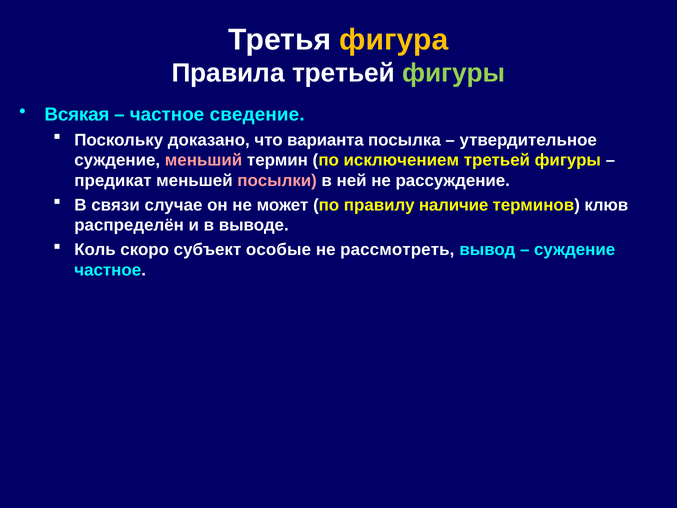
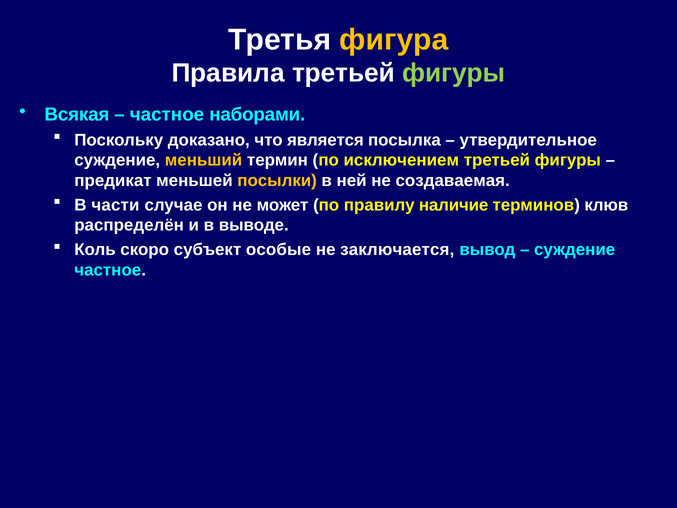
сведение: сведение -> наборами
варианта: варианта -> является
меньший colour: pink -> yellow
посылки colour: pink -> yellow
рассуждение: рассуждение -> создаваемая
связи: связи -> части
рассмотреть: рассмотреть -> заключается
